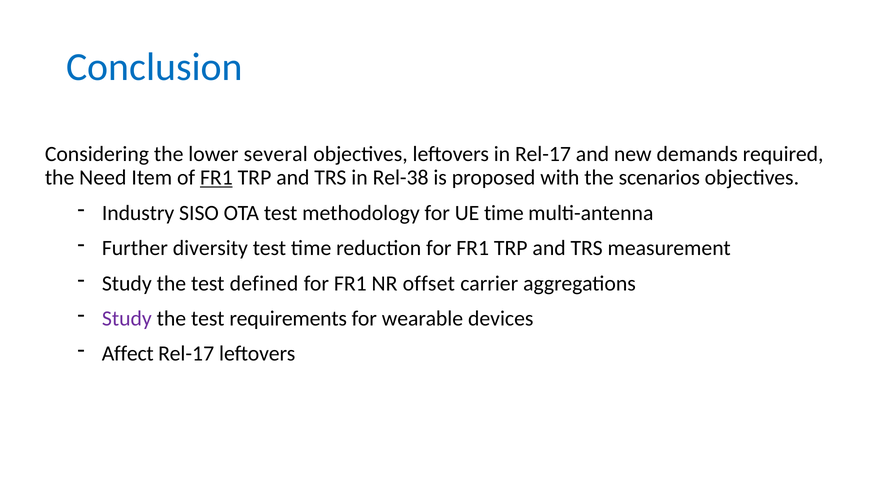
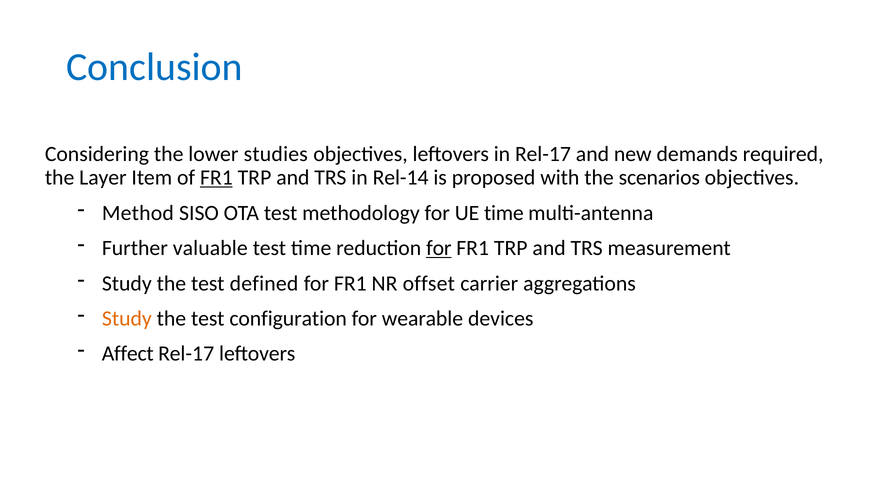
several: several -> studies
Need: Need -> Layer
Rel-38: Rel-38 -> Rel-14
Industry: Industry -> Method
diversity: diversity -> valuable
for at (439, 248) underline: none -> present
Study at (127, 318) colour: purple -> orange
requirements: requirements -> configuration
